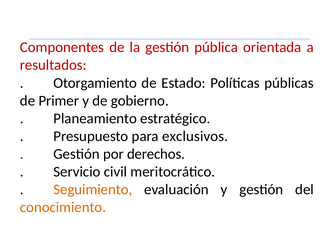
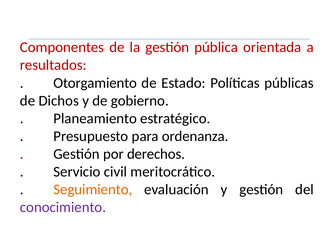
Primer: Primer -> Dichos
exclusivos: exclusivos -> ordenanza
conocimiento colour: orange -> purple
